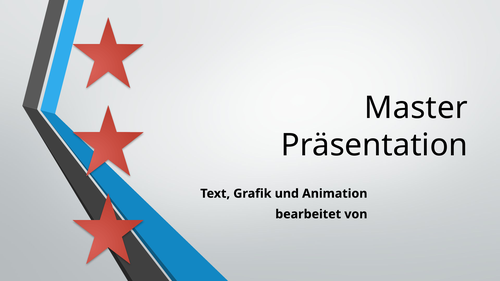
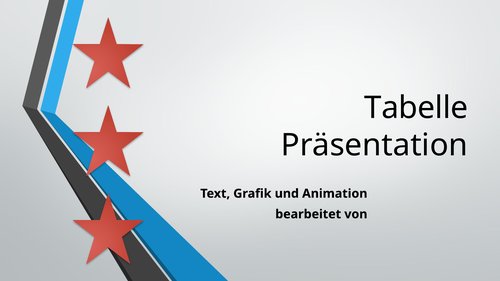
Master: Master -> Tabelle
